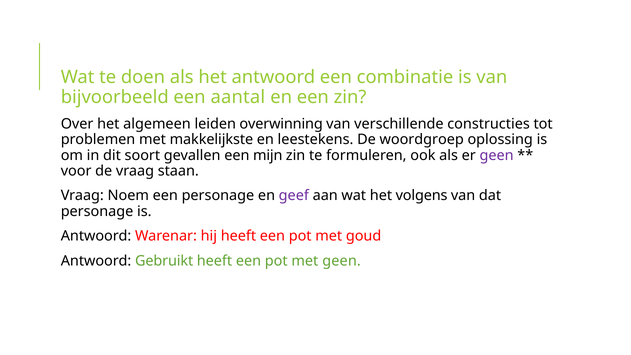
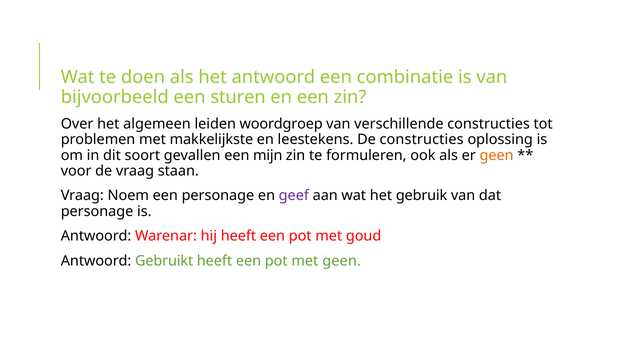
aantal: aantal -> sturen
overwinning: overwinning -> woordgroep
De woordgroep: woordgroep -> constructies
geen at (497, 155) colour: purple -> orange
volgens: volgens -> gebruik
